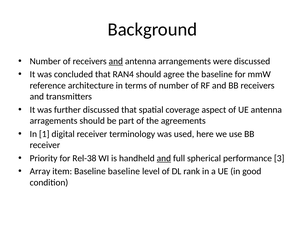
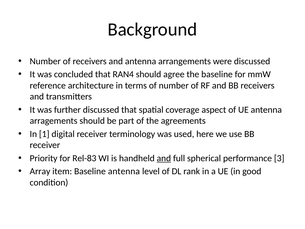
and at (116, 61) underline: present -> none
Rel-38: Rel-38 -> Rel-83
Baseline baseline: baseline -> antenna
